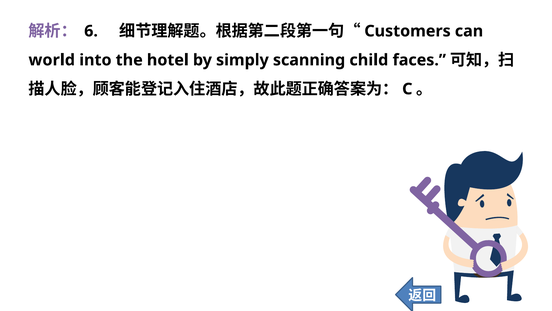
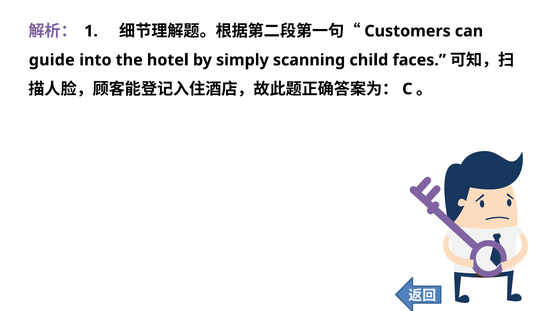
6: 6 -> 1
world: world -> guide
